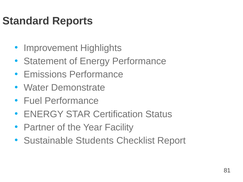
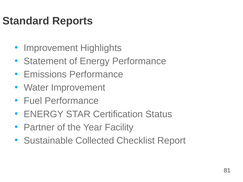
Water Demonstrate: Demonstrate -> Improvement
Students: Students -> Collected
